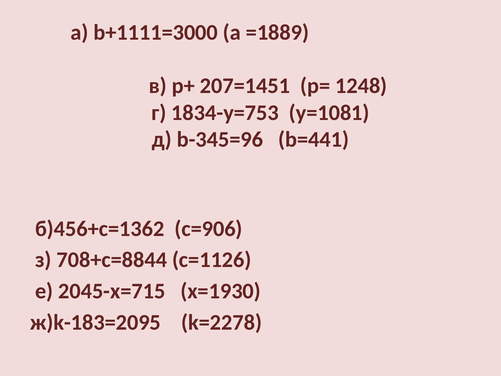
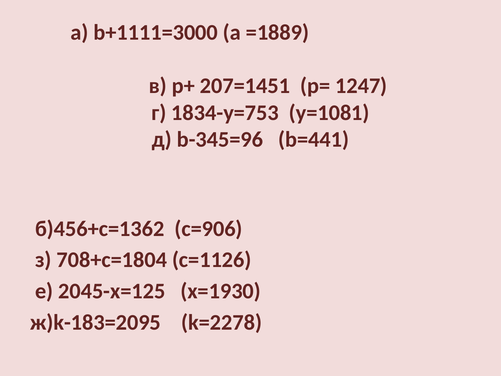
1248: 1248 -> 1247
708+с=8844: 708+с=8844 -> 708+с=1804
2045-х=715: 2045-х=715 -> 2045-х=125
